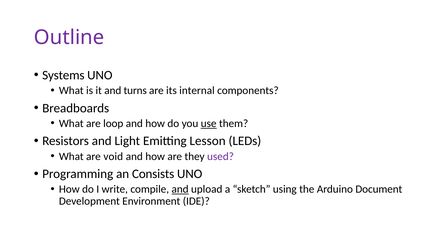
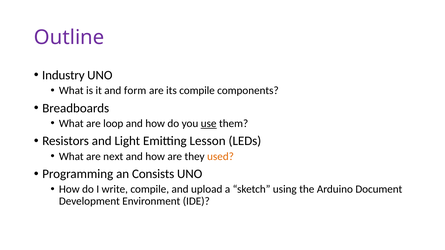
Systems: Systems -> Industry
turns: turns -> form
its internal: internal -> compile
void: void -> next
used colour: purple -> orange
and at (180, 190) underline: present -> none
